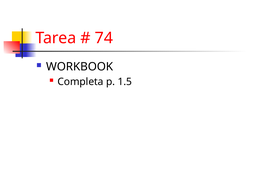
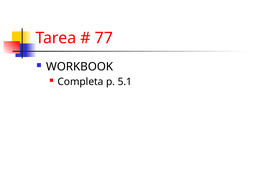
74: 74 -> 77
1.5: 1.5 -> 5.1
